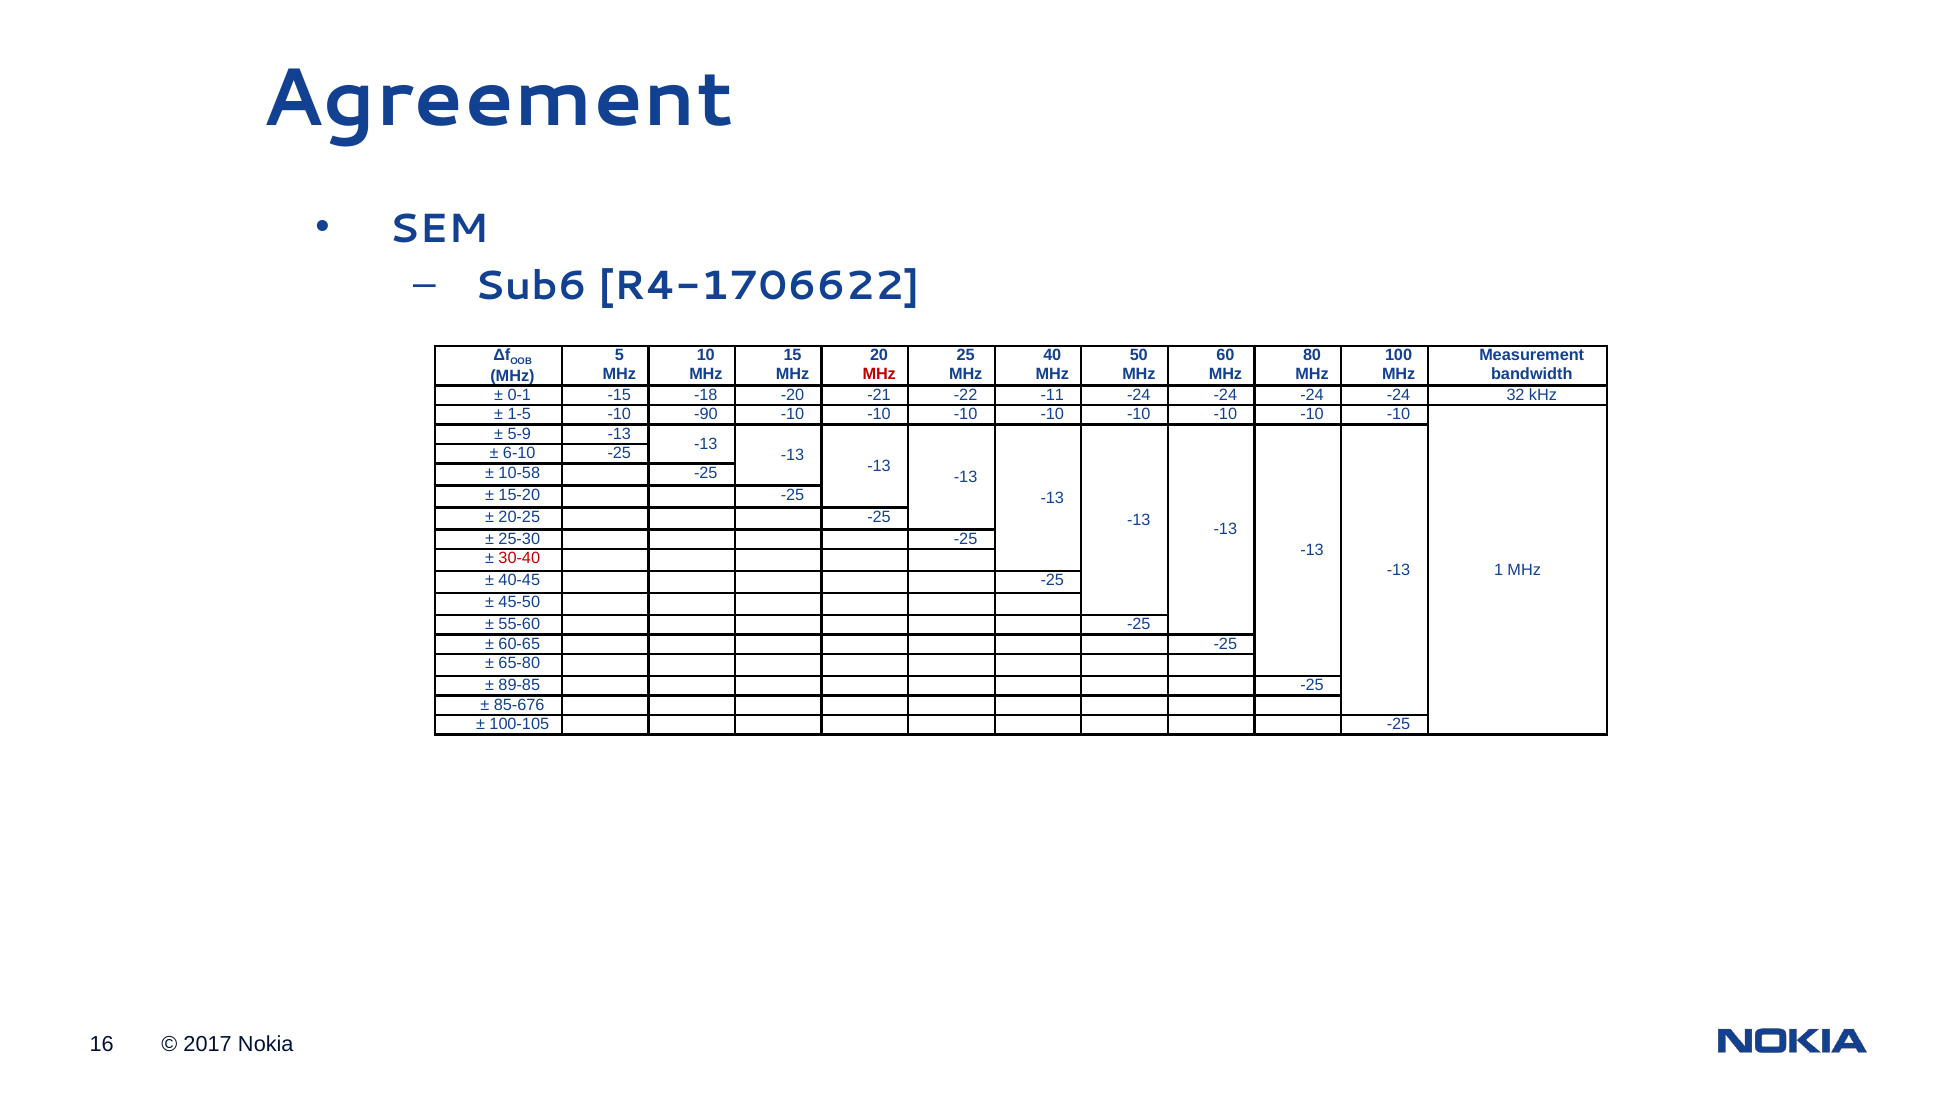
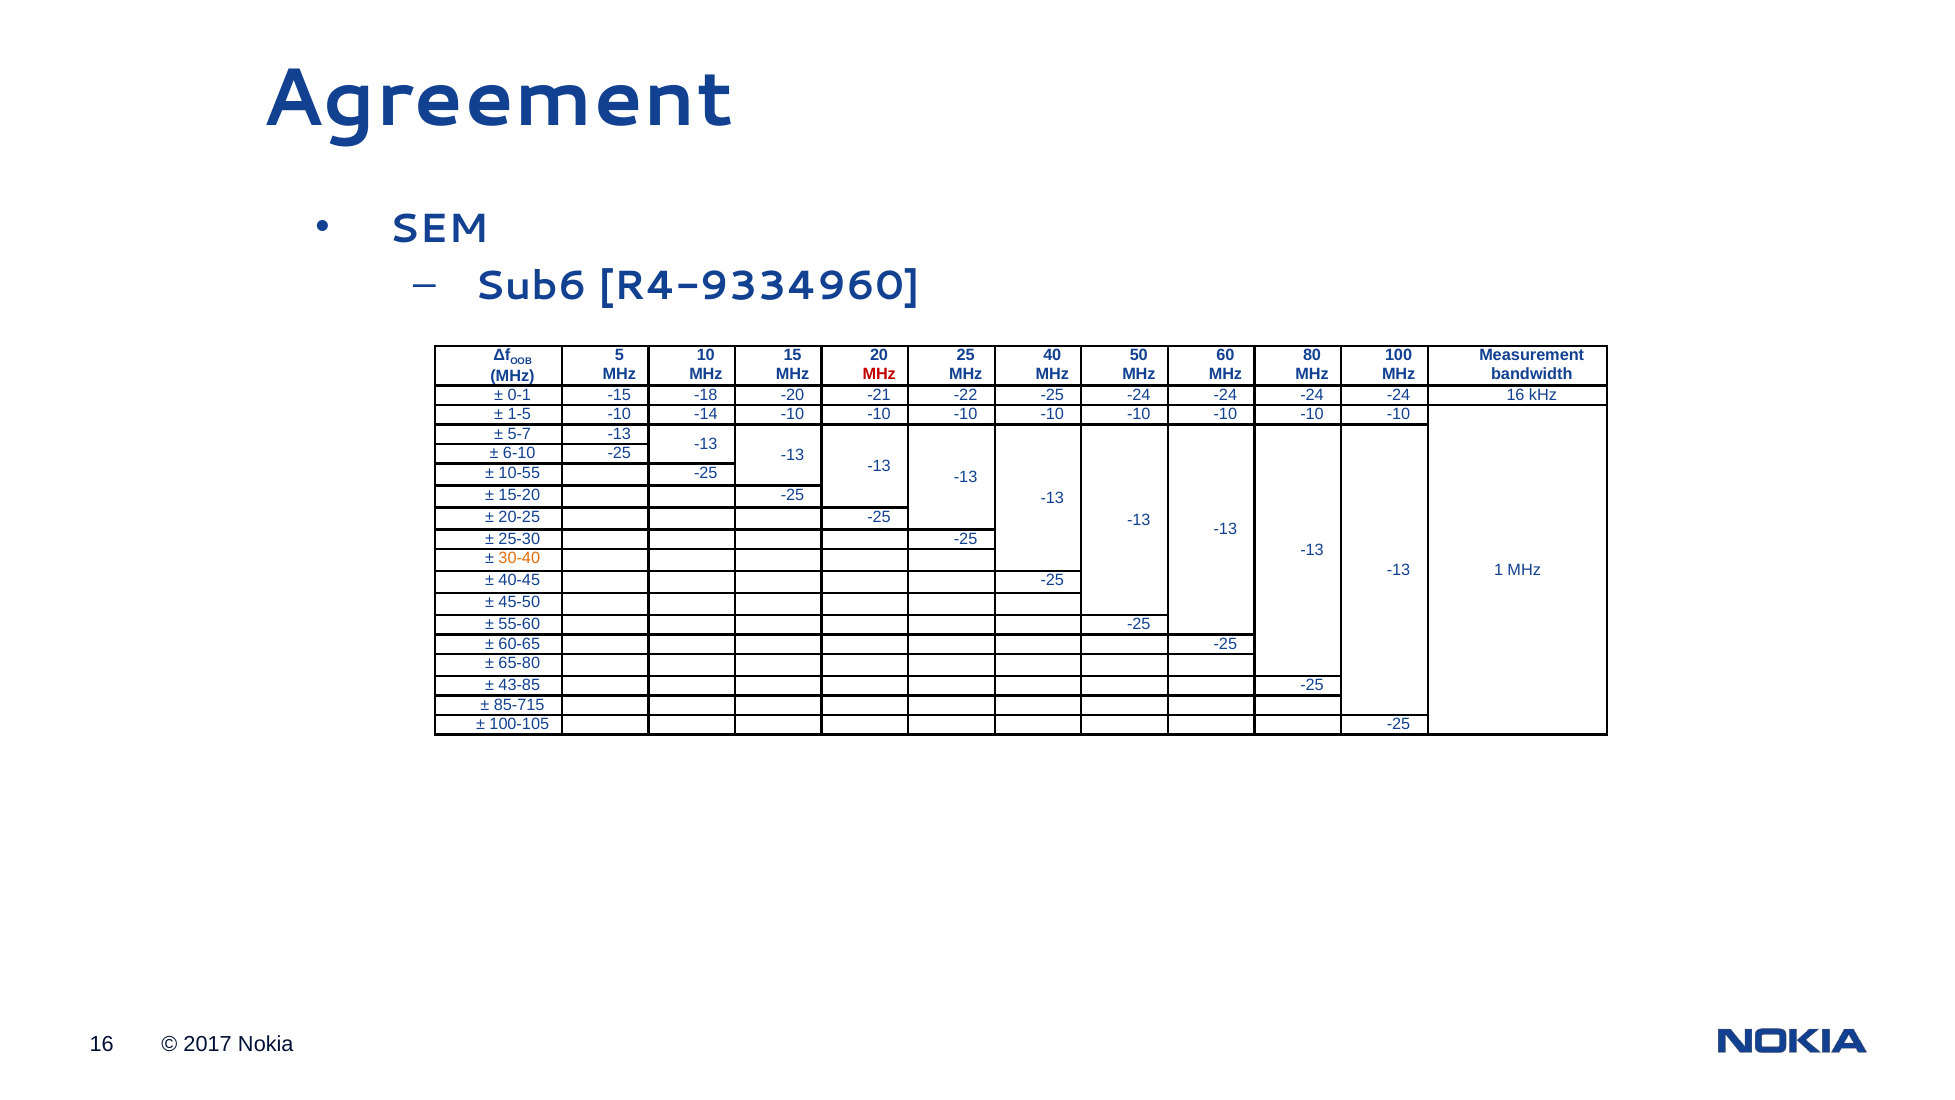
R4-1706622: R4-1706622 -> R4-9334960
-22 -11: -11 -> -25
-24 32: 32 -> 16
-90: -90 -> -14
5-9: 5-9 -> 5-7
10-58: 10-58 -> 10-55
30-40 colour: red -> orange
89-85: 89-85 -> 43-85
85-676: 85-676 -> 85-715
